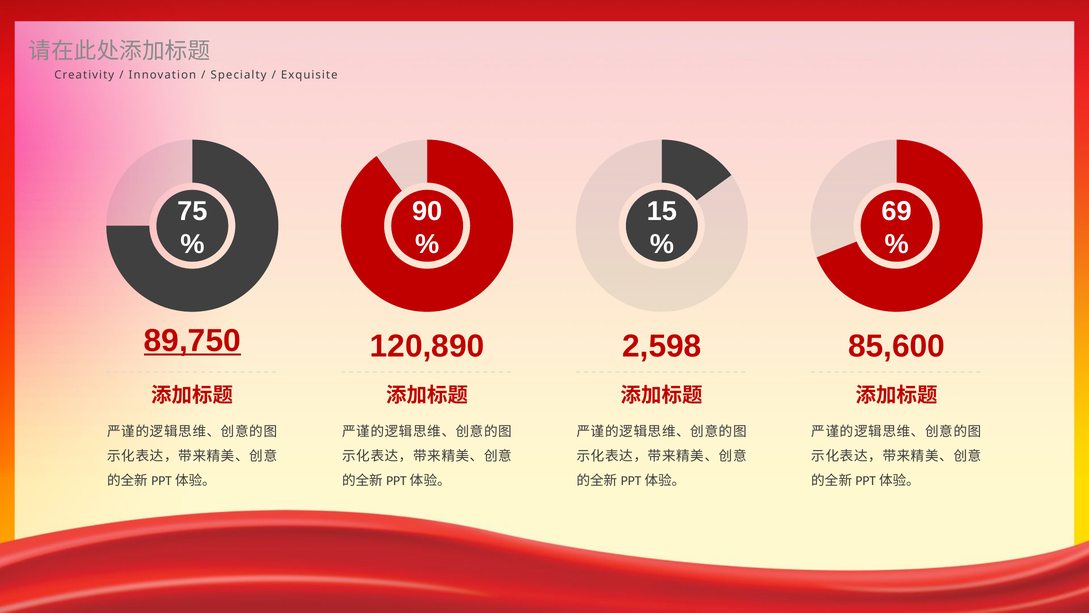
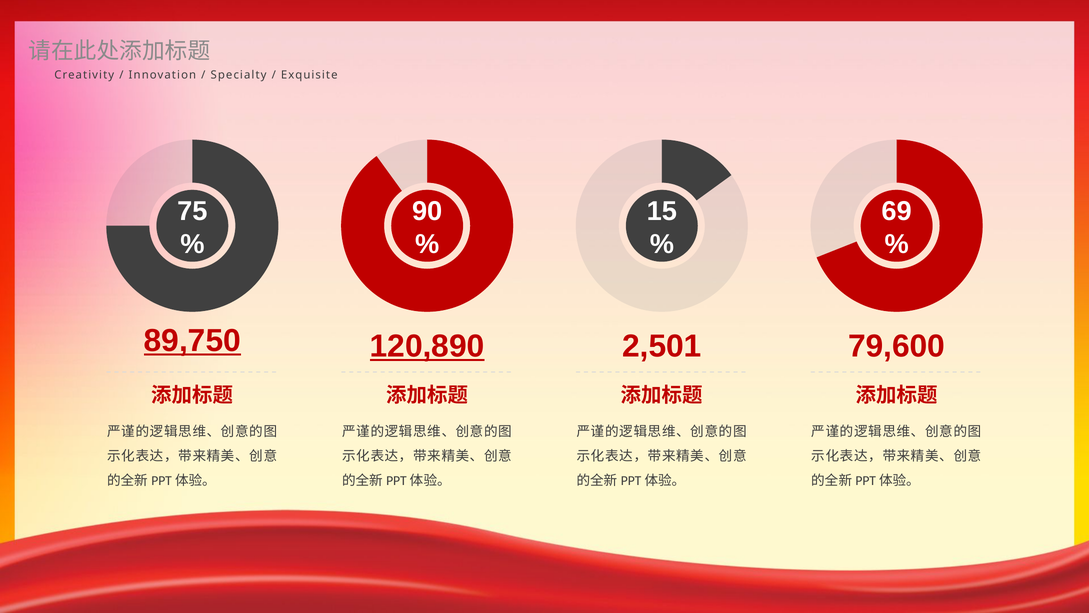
120,890 underline: none -> present
2,598: 2,598 -> 2,501
85,600: 85,600 -> 79,600
